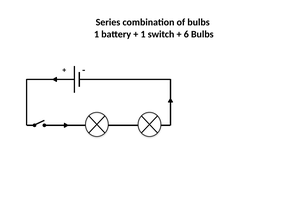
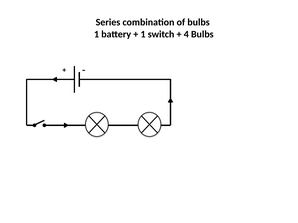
6: 6 -> 4
